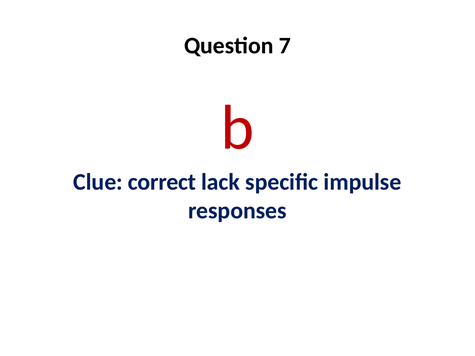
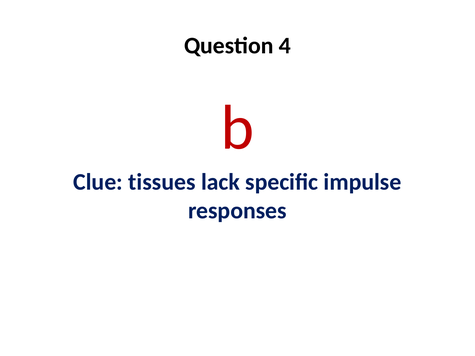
7: 7 -> 4
correct: correct -> tissues
